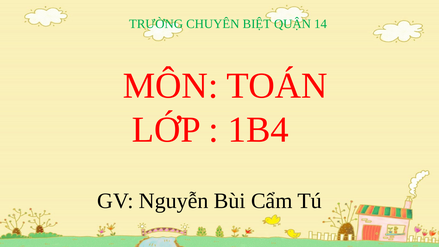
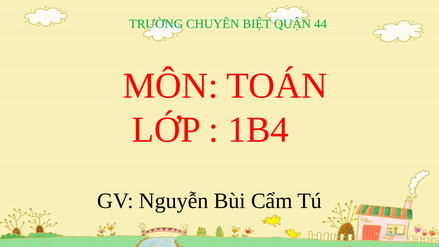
14: 14 -> 44
